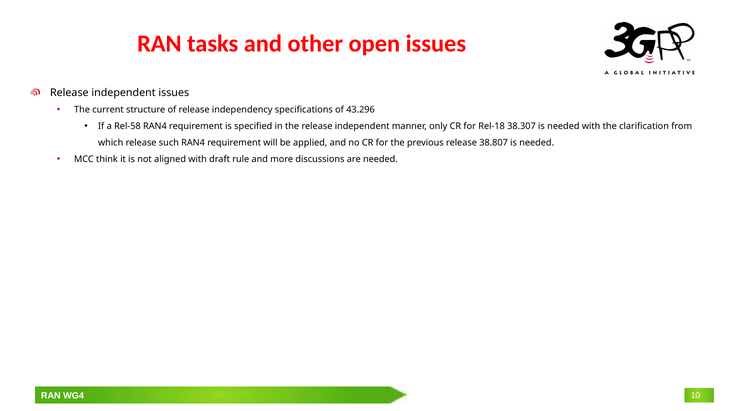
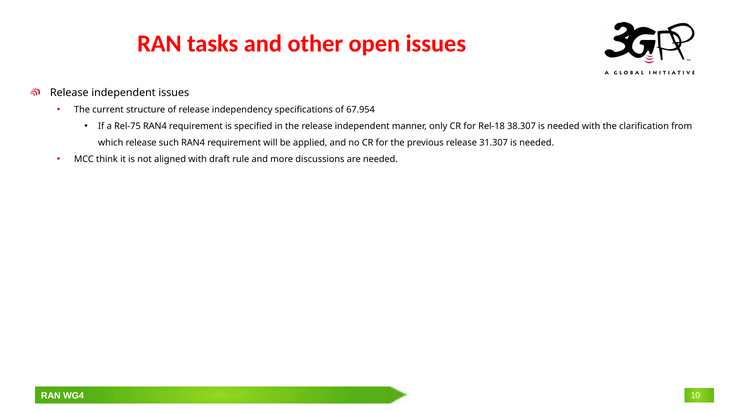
43.296: 43.296 -> 67.954
Rel-58: Rel-58 -> Rel-75
38.807: 38.807 -> 31.307
